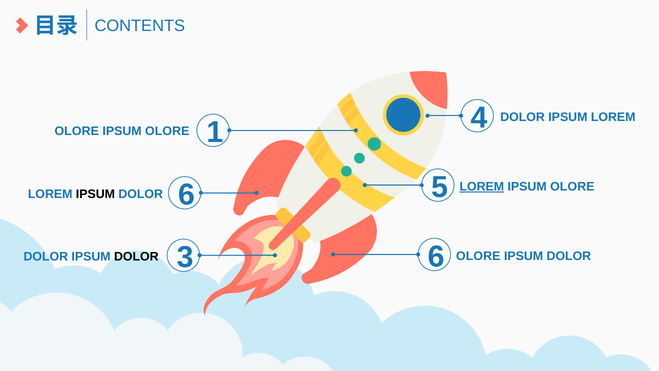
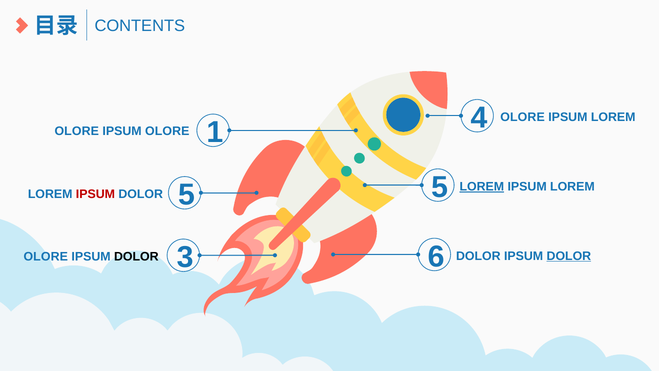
4 DOLOR: DOLOR -> OLORE
OLORE at (572, 186): OLORE -> LOREM
IPSUM at (95, 194) colour: black -> red
DOLOR 6: 6 -> 5
6 OLORE: OLORE -> DOLOR
DOLOR at (569, 256) underline: none -> present
DOLOR at (46, 257): DOLOR -> OLORE
